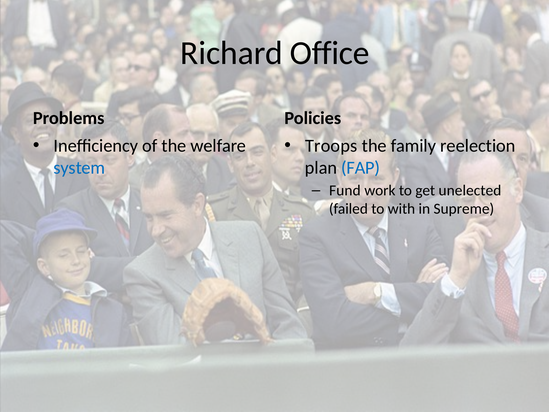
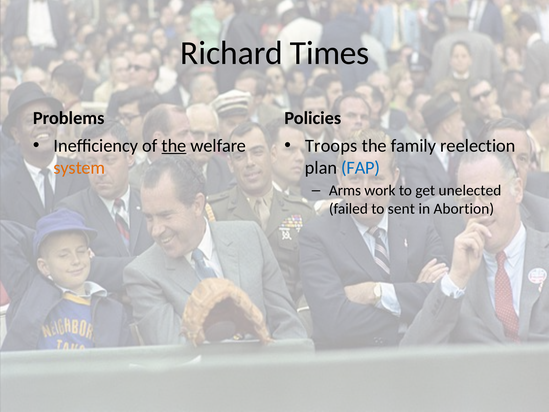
Office: Office -> Times
the at (174, 146) underline: none -> present
system colour: blue -> orange
Fund: Fund -> Arms
with: with -> sent
Supreme: Supreme -> Abortion
